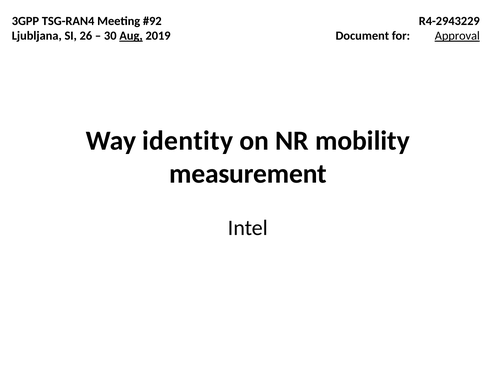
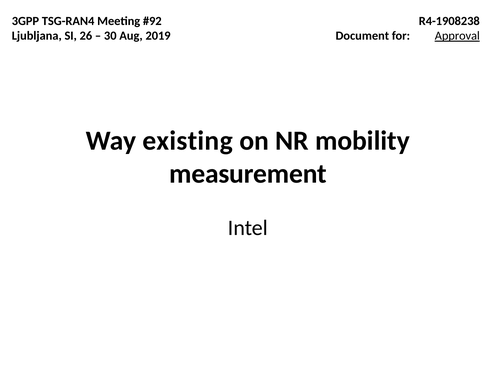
R4-2943229: R4-2943229 -> R4-1908238
Aug underline: present -> none
identity: identity -> existing
